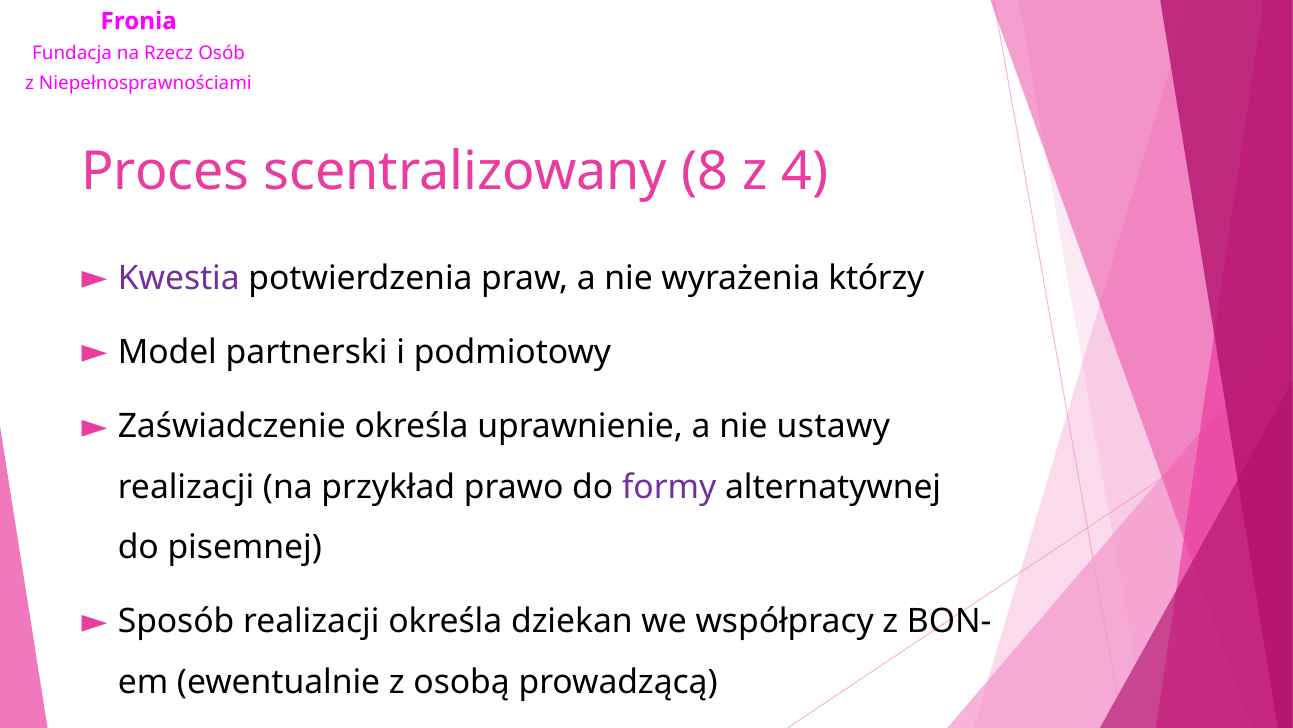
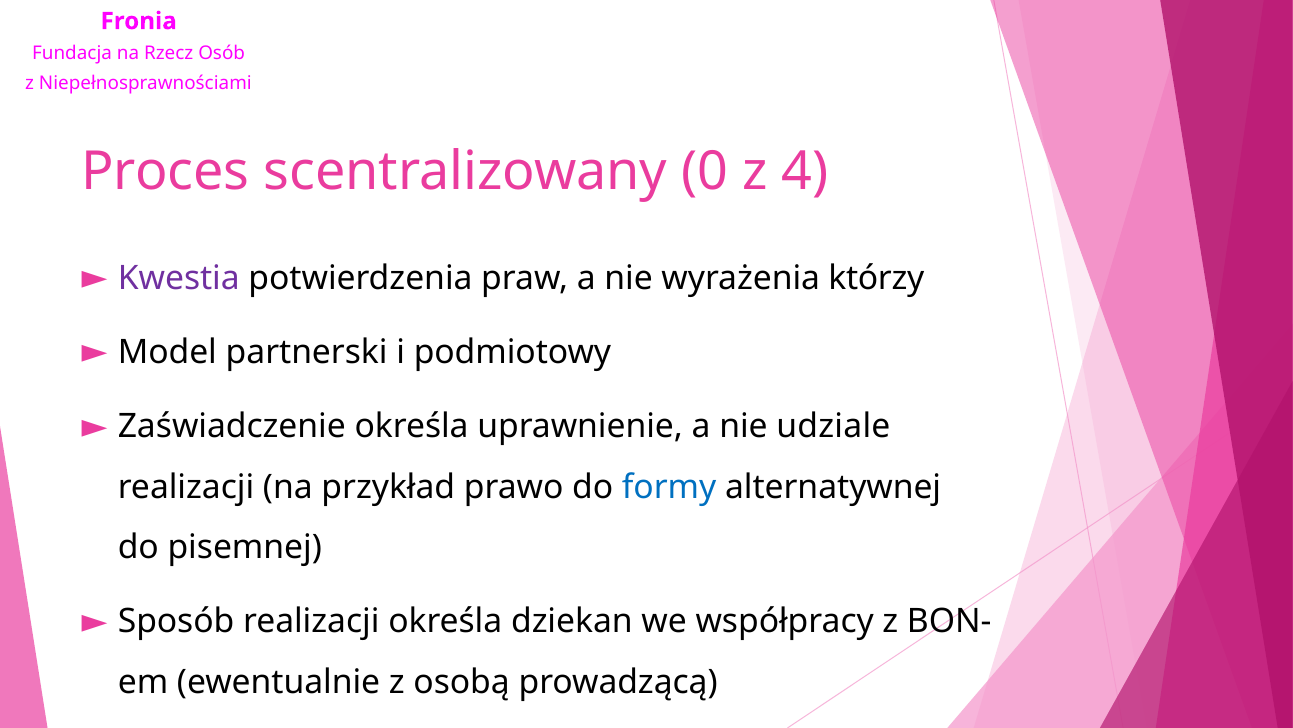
8: 8 -> 0
ustawy: ustawy -> udziale
formy colour: purple -> blue
